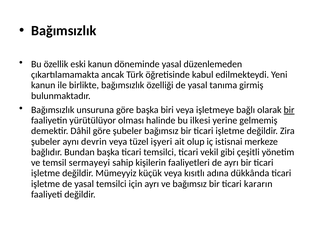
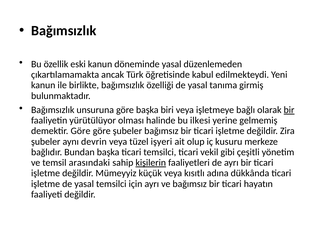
demektir Dâhil: Dâhil -> Göre
istisnai: istisnai -> kusuru
sermayeyi: sermayeyi -> arasındaki
kişilerin underline: none -> present
kararın: kararın -> hayatın
